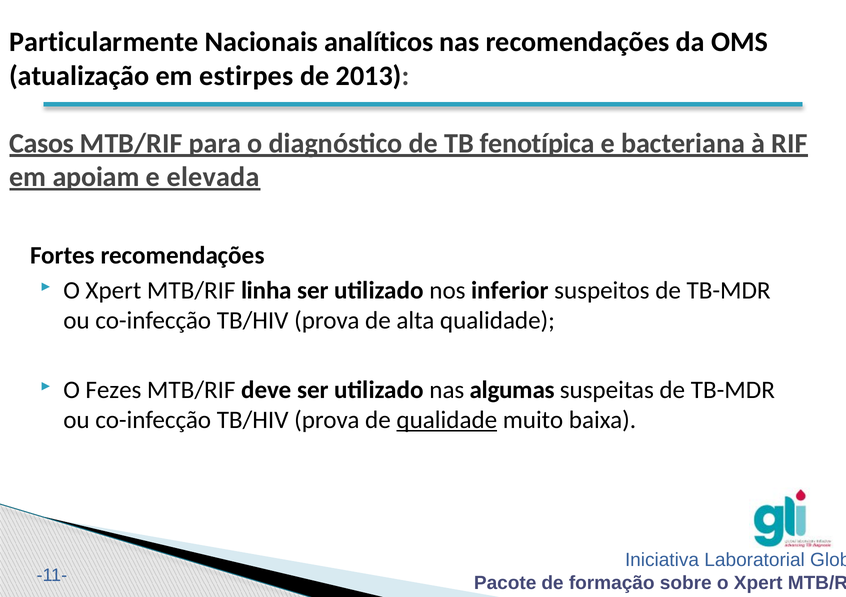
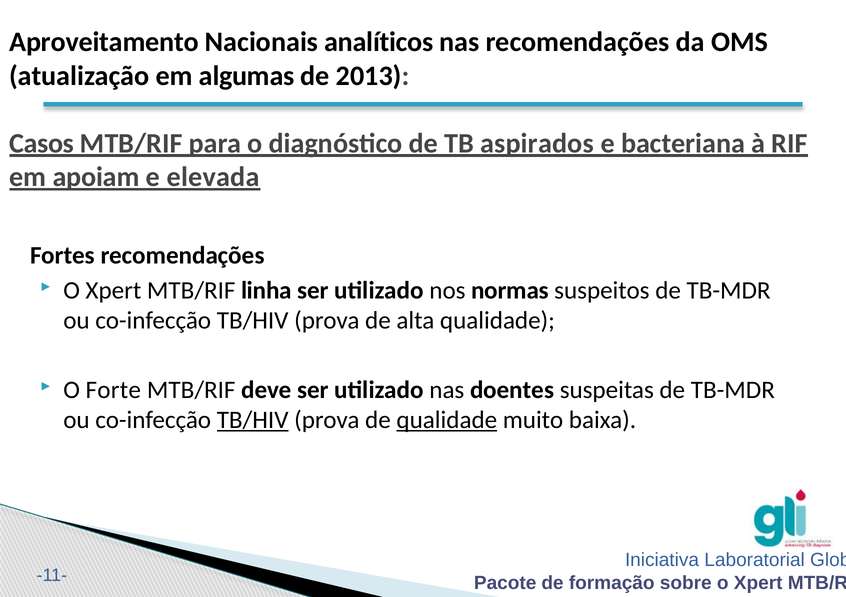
Particularmente: Particularmente -> Aproveitamento
estirpes: estirpes -> algumas
fenotípica: fenotípica -> aspirados
inferior: inferior -> normas
Fezes: Fezes -> Forte
algumas: algumas -> doentes
TB/HIV at (253, 420) underline: none -> present
